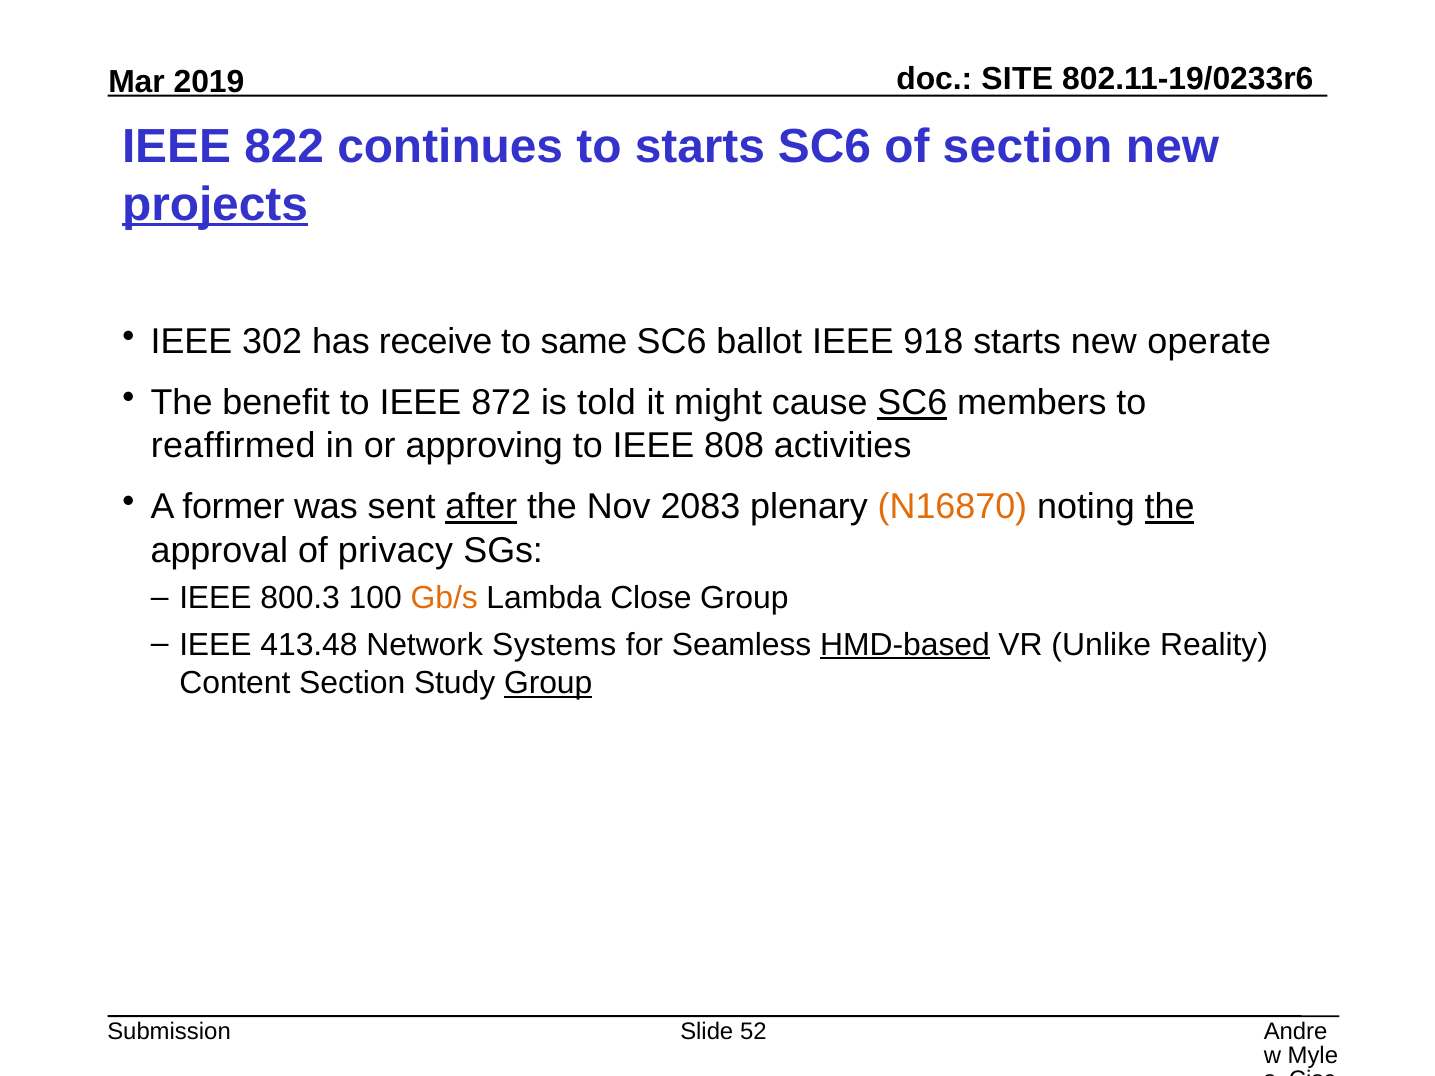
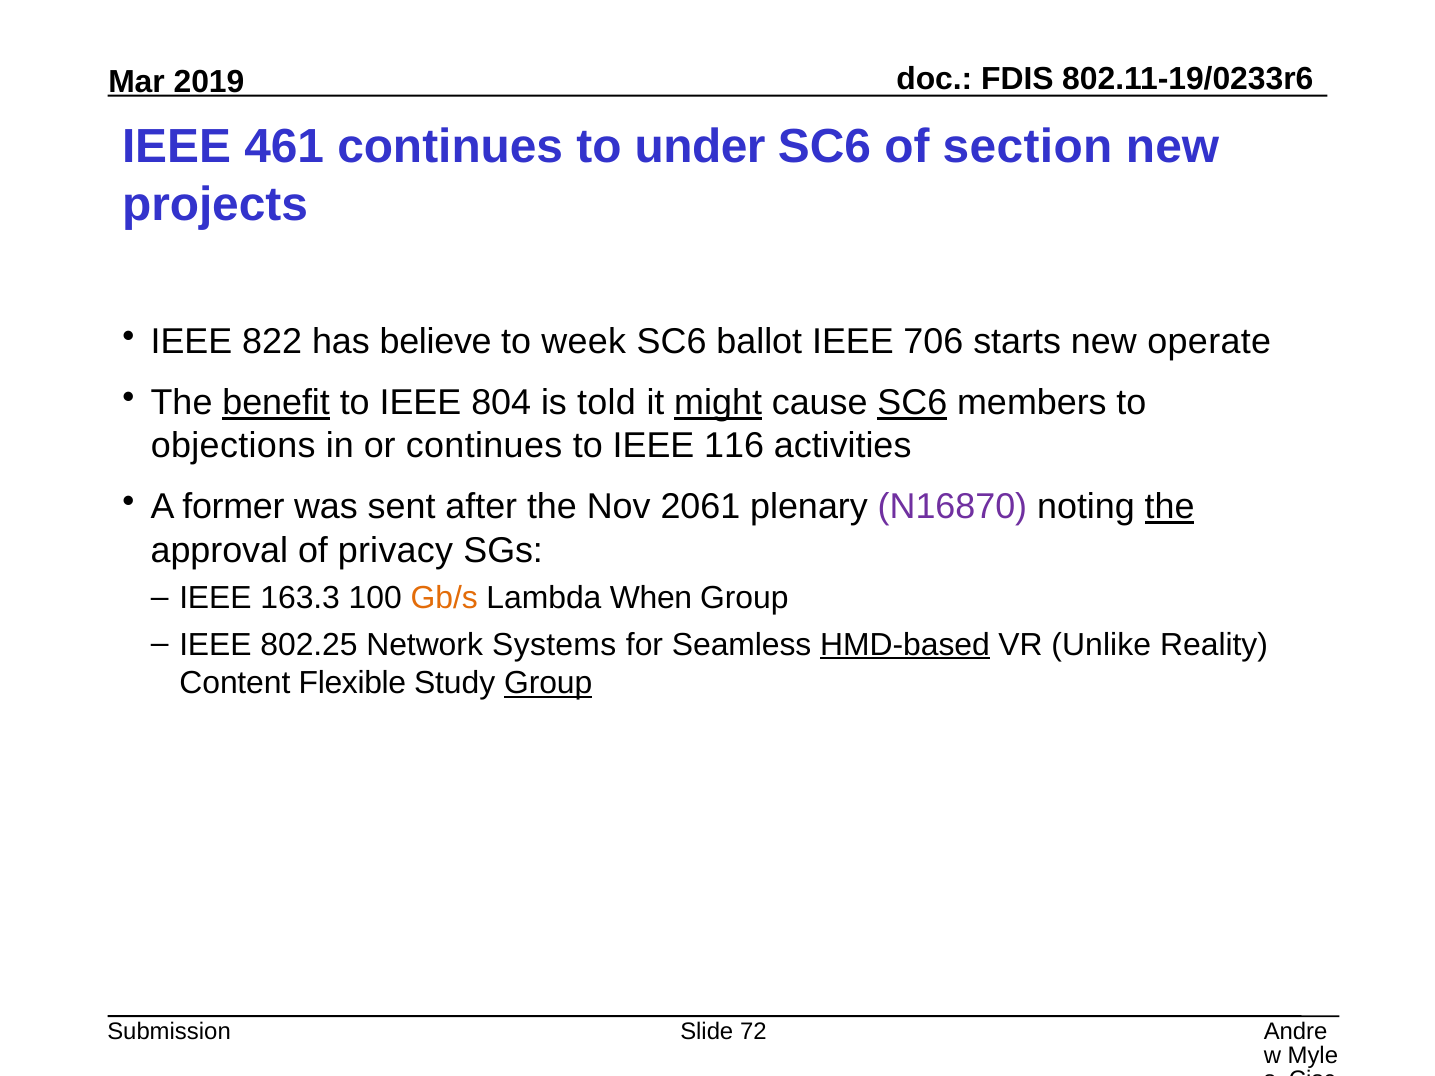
SITE: SITE -> FDIS
822: 822 -> 461
to starts: starts -> under
projects underline: present -> none
302: 302 -> 822
receive: receive -> believe
same: same -> week
918: 918 -> 706
benefit underline: none -> present
872: 872 -> 804
might underline: none -> present
reaffirmed: reaffirmed -> objections
or approving: approving -> continues
808: 808 -> 116
after underline: present -> none
2083: 2083 -> 2061
N16870 colour: orange -> purple
800.3: 800.3 -> 163.3
Close: Close -> When
413.48: 413.48 -> 802.25
Content Section: Section -> Flexible
52: 52 -> 72
